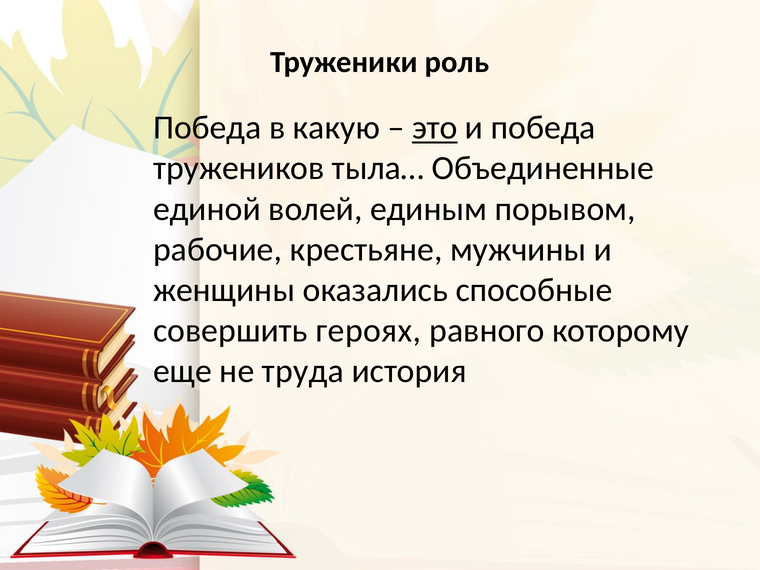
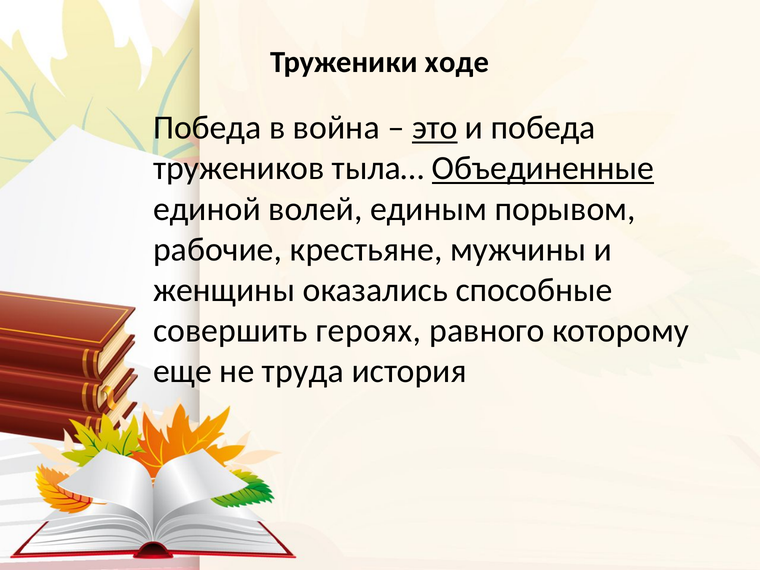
роль: роль -> ходе
какую: какую -> война
Объединенные underline: none -> present
